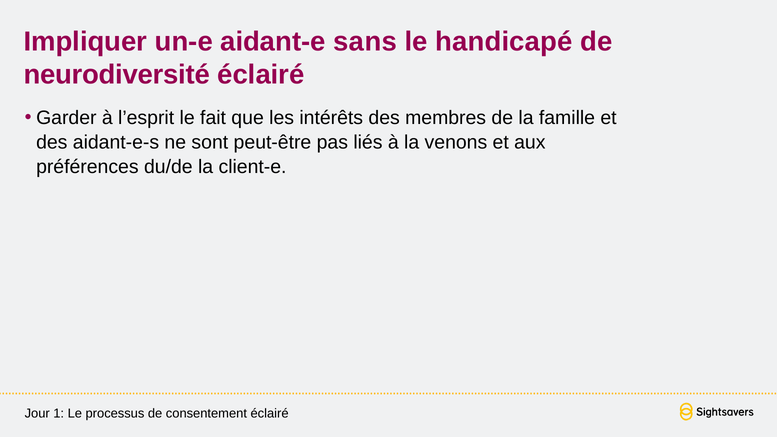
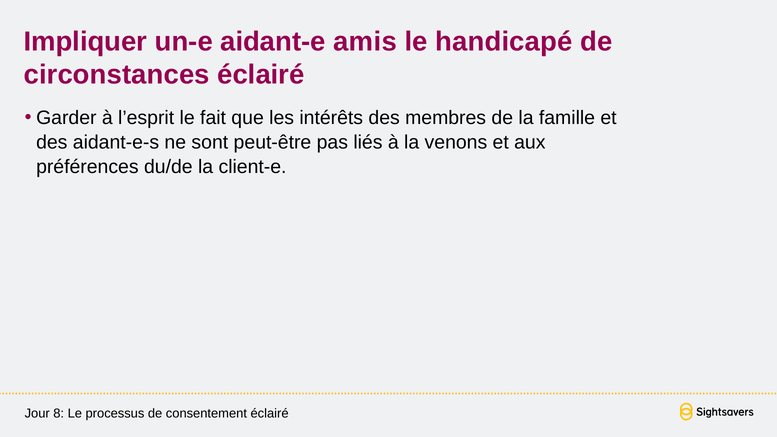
sans: sans -> amis
neurodiversité: neurodiversité -> circonstances
1: 1 -> 8
